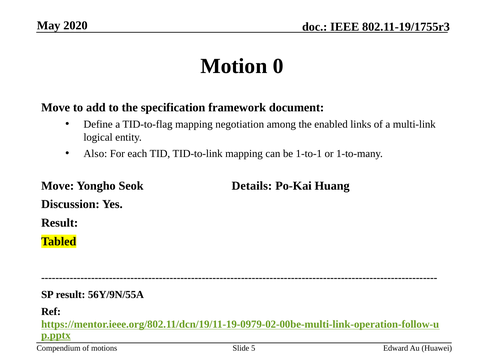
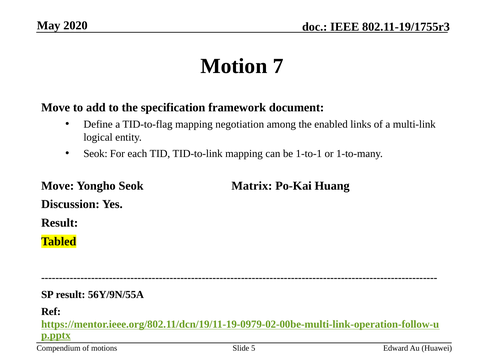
0: 0 -> 7
Also at (95, 154): Also -> Seok
Details: Details -> Matrix
